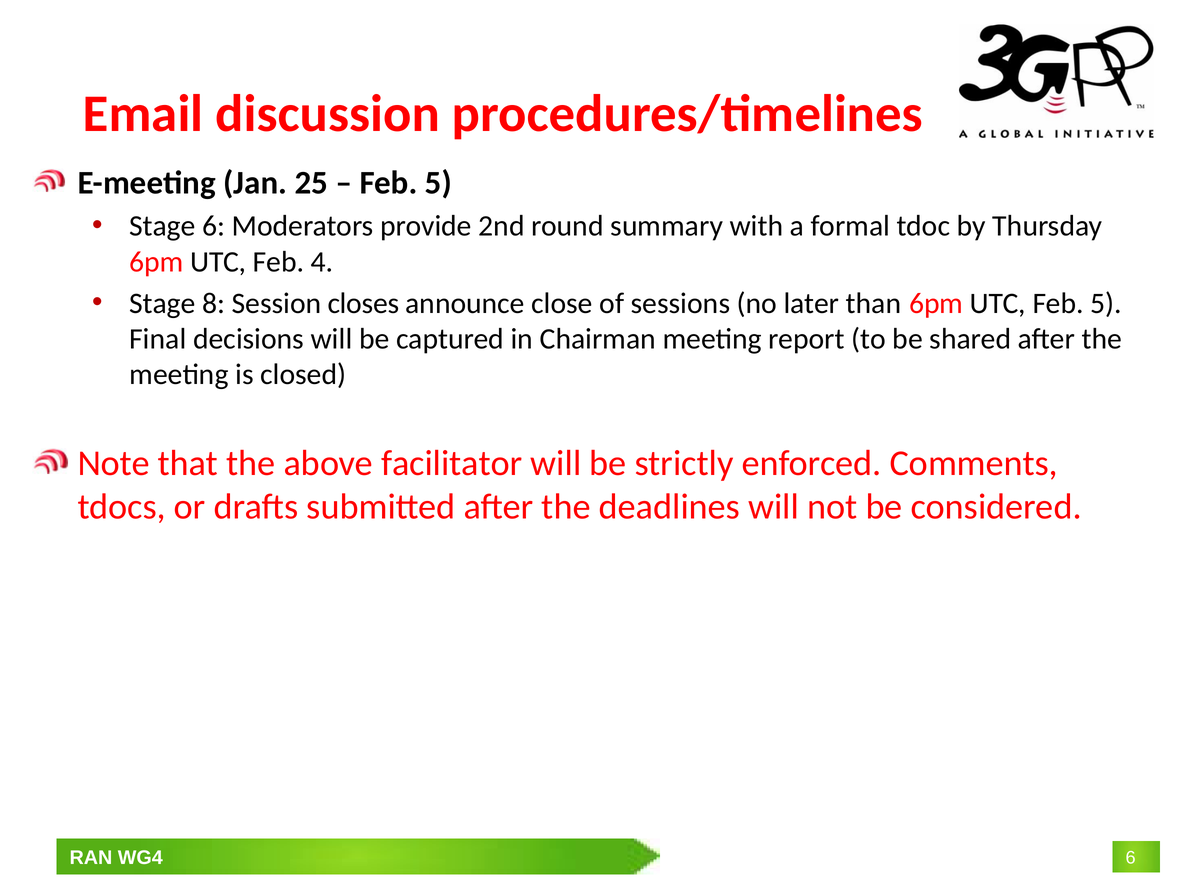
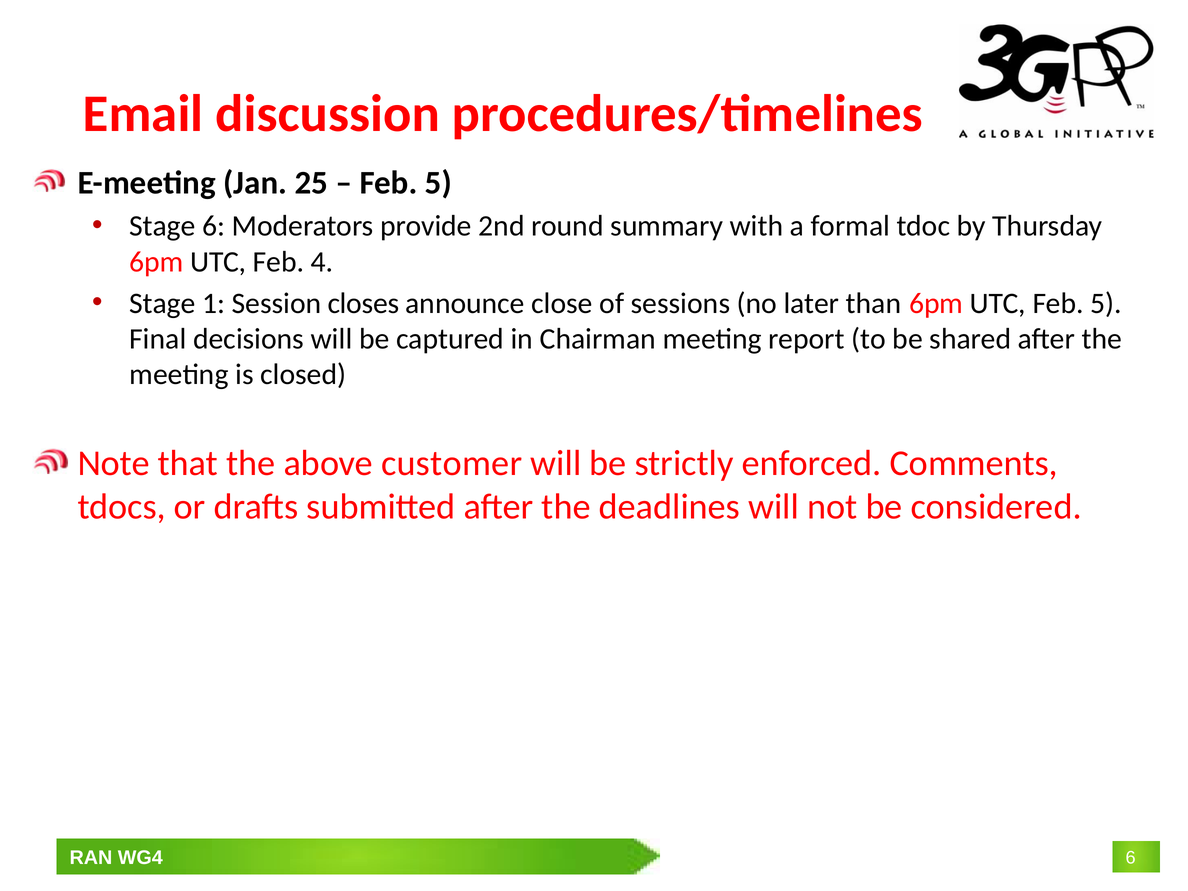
8: 8 -> 1
facilitator: facilitator -> customer
